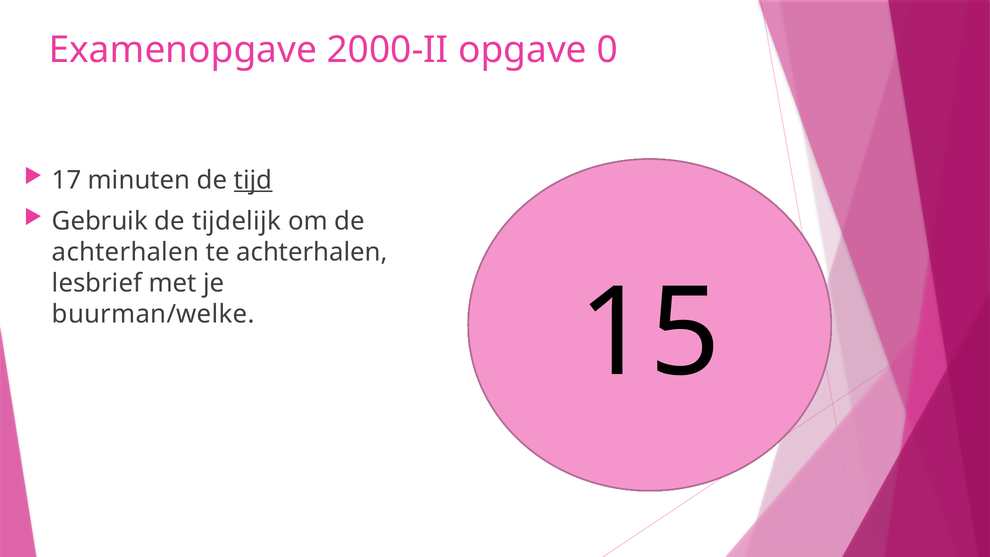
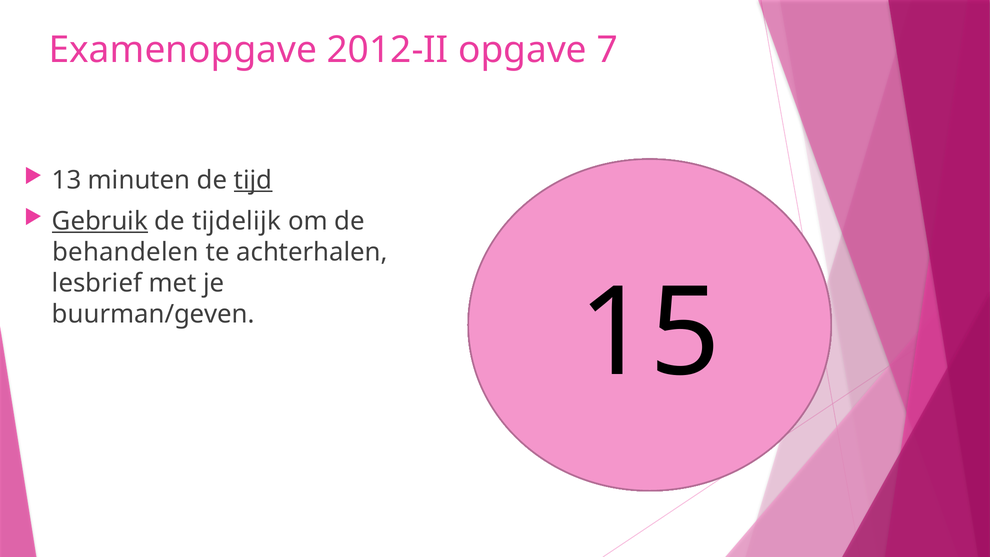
2000-II: 2000-II -> 2012-II
0: 0 -> 7
17 at (67, 180): 17 -> 13
Gebruik underline: none -> present
achterhalen at (125, 252): achterhalen -> behandelen
buurman/welke: buurman/welke -> buurman/geven
